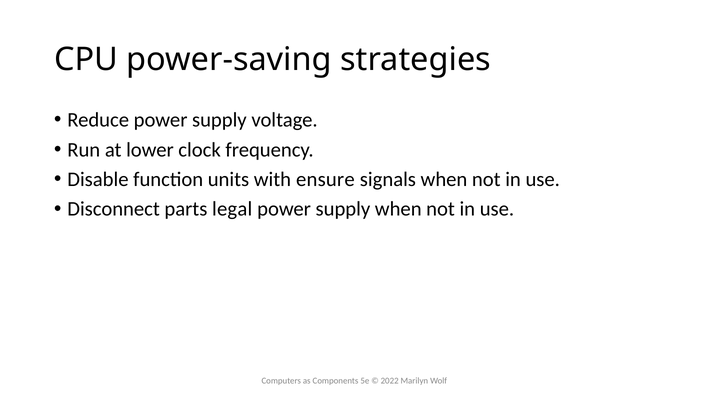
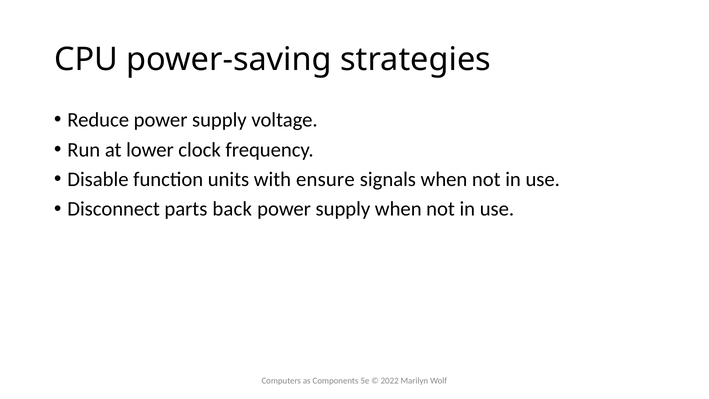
legal: legal -> back
